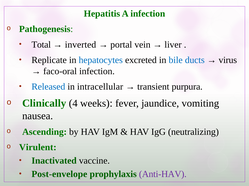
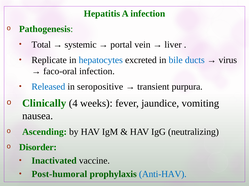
inverted: inverted -> systemic
intracellular: intracellular -> seropositive
Virulent: Virulent -> Disorder
Post-envelope: Post-envelope -> Post-humoral
Anti-HAV colour: purple -> blue
